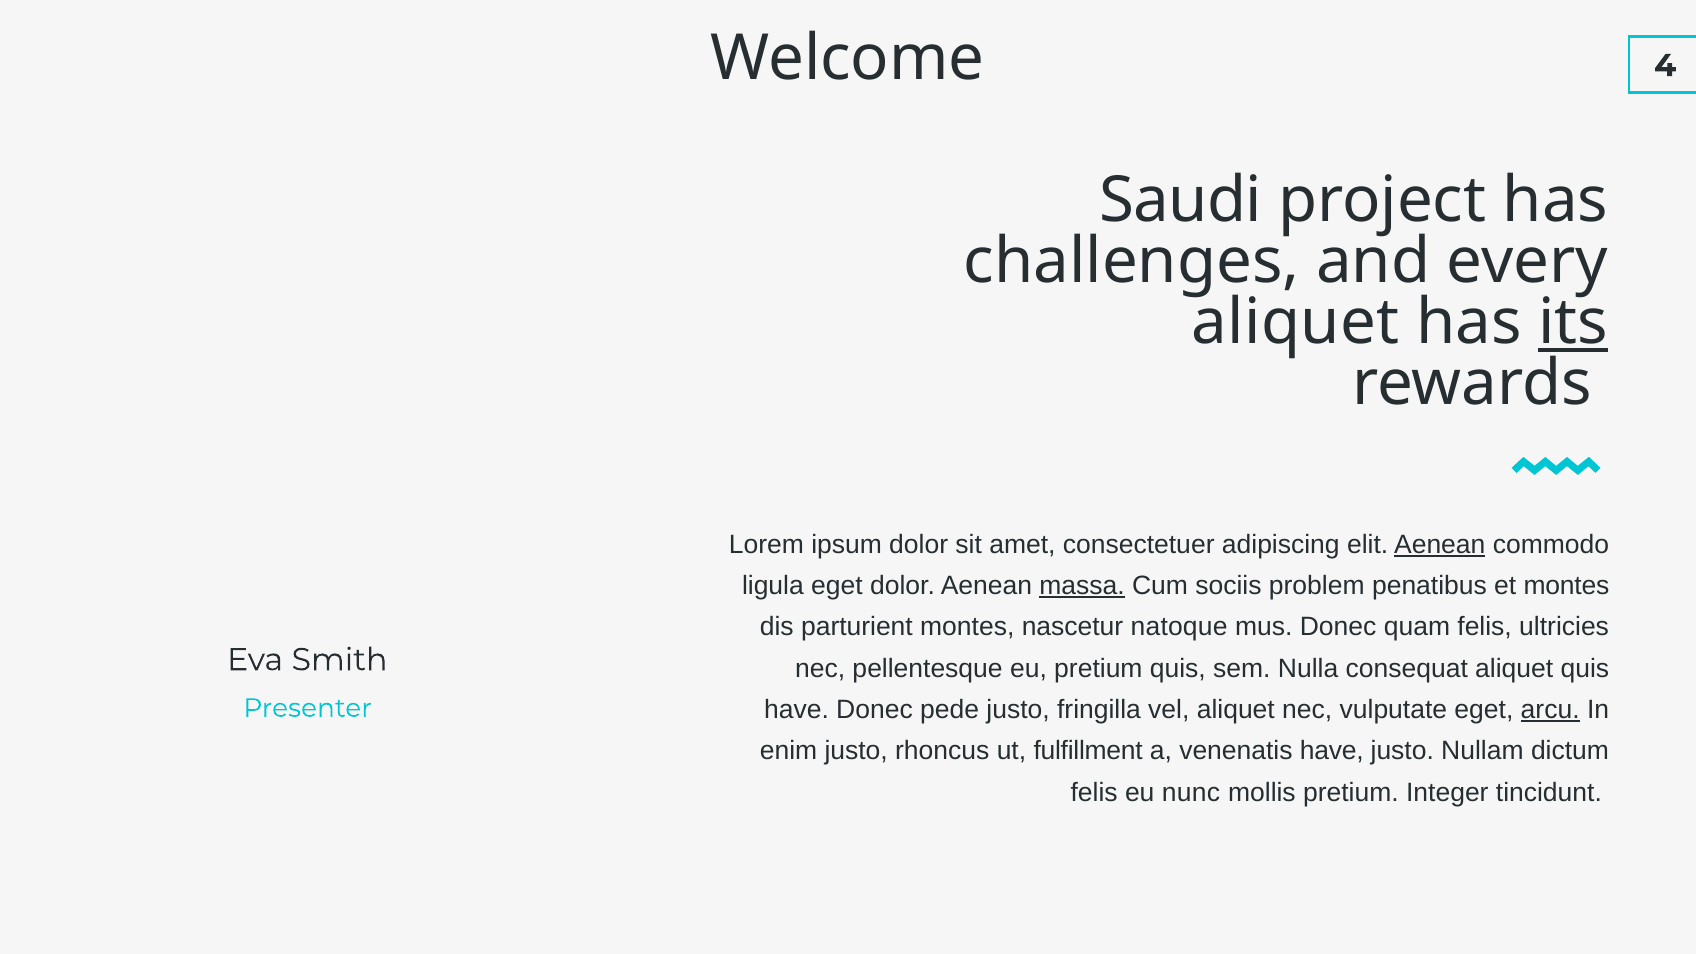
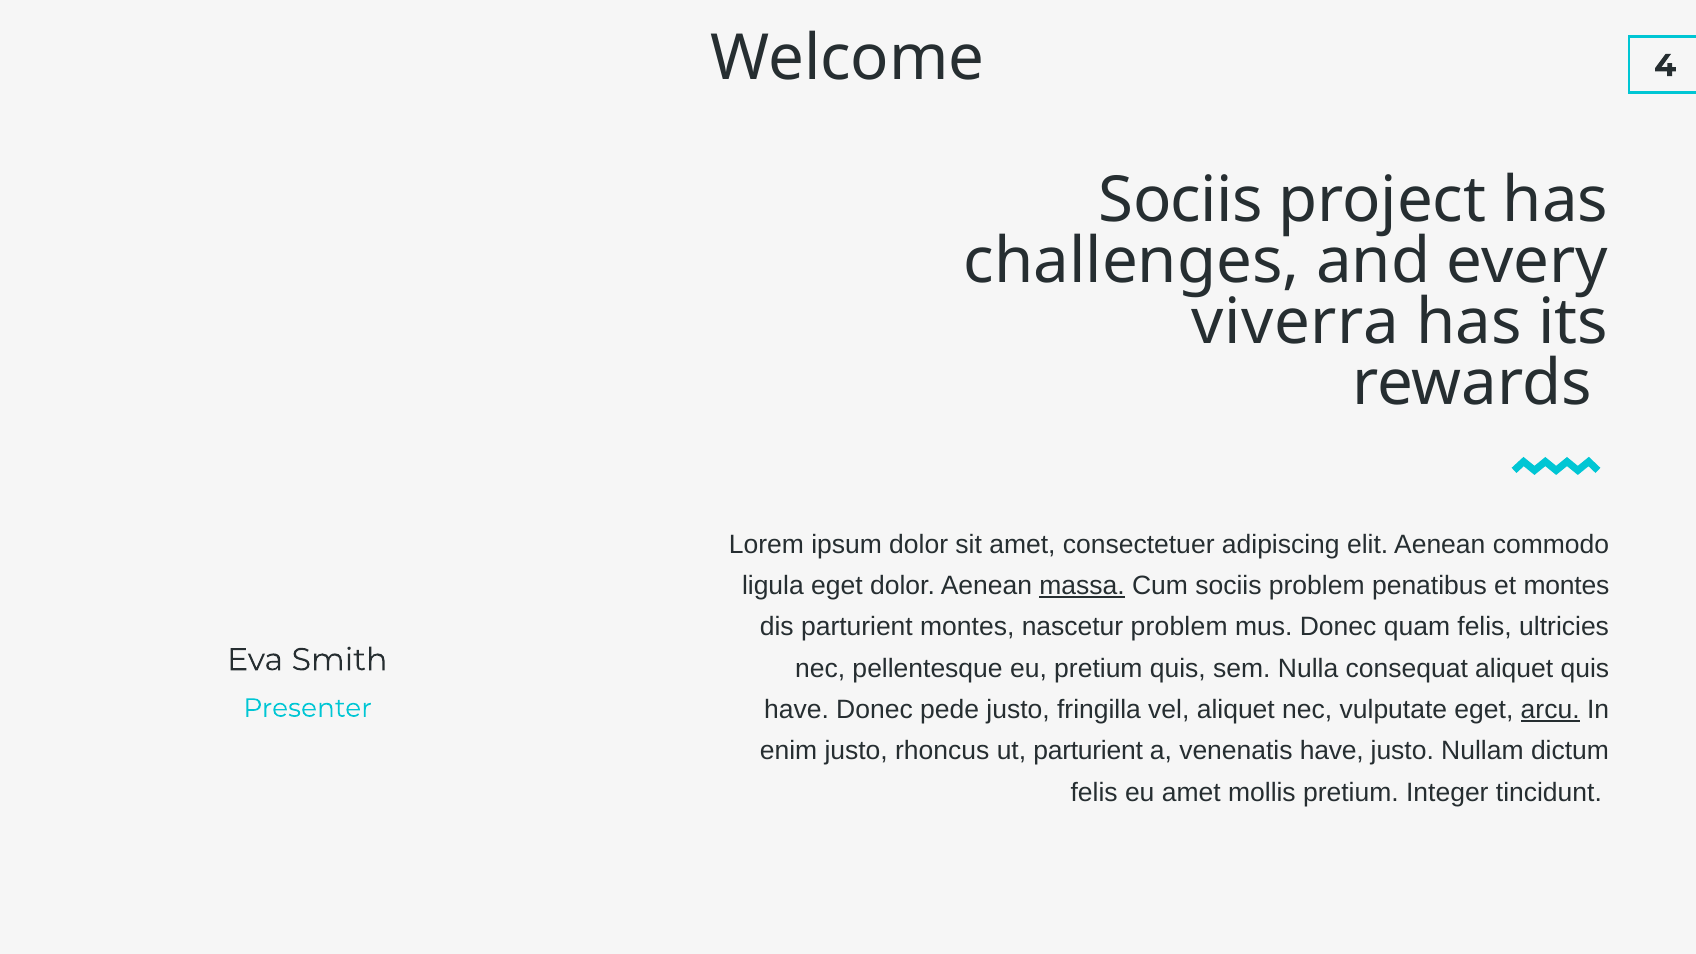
Saudi at (1181, 200): Saudi -> Sociis
aliquet at (1296, 322): aliquet -> viverra
its underline: present -> none
Aenean at (1440, 544) underline: present -> none
nascetur natoque: natoque -> problem
ut fulfillment: fulfillment -> parturient
eu nunc: nunc -> amet
